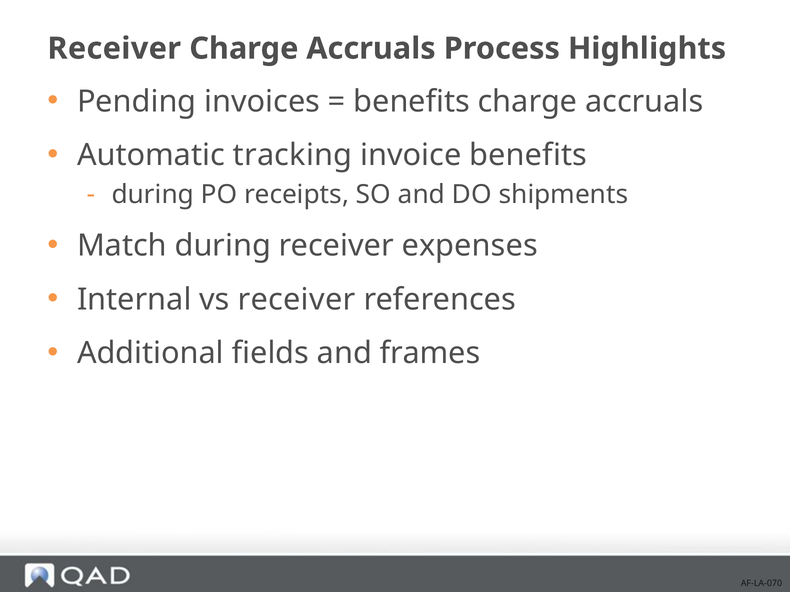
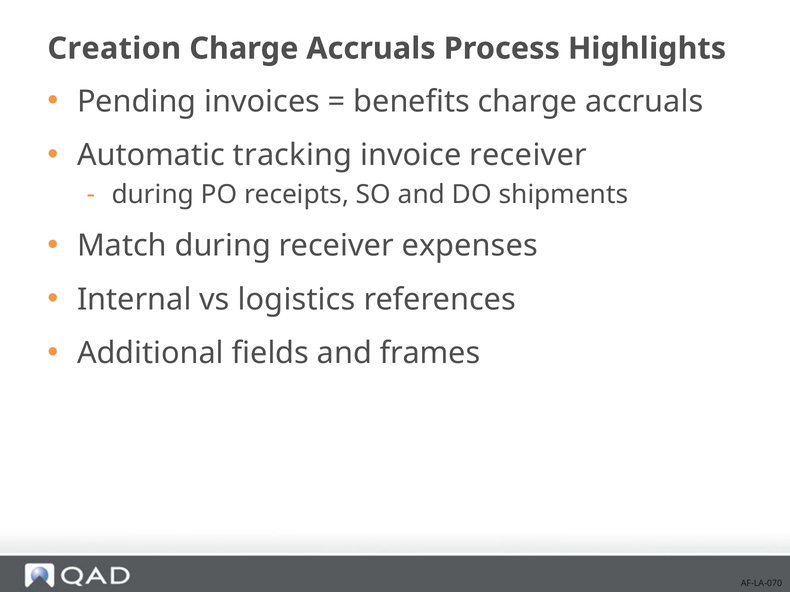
Receiver at (114, 49): Receiver -> Creation
invoice benefits: benefits -> receiver
vs receiver: receiver -> logistics
